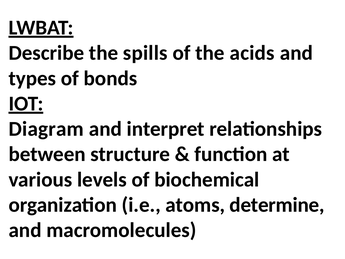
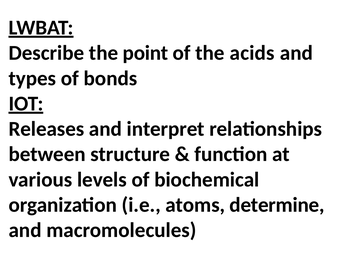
spills: spills -> point
Diagram: Diagram -> Releases
